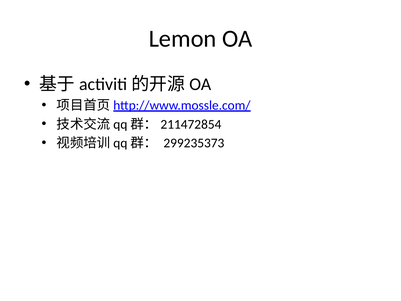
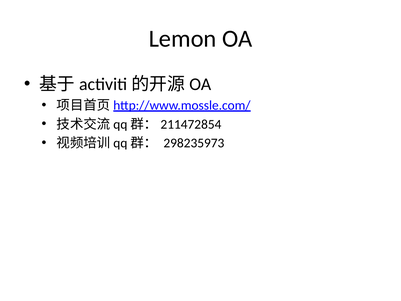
299235373: 299235373 -> 298235973
